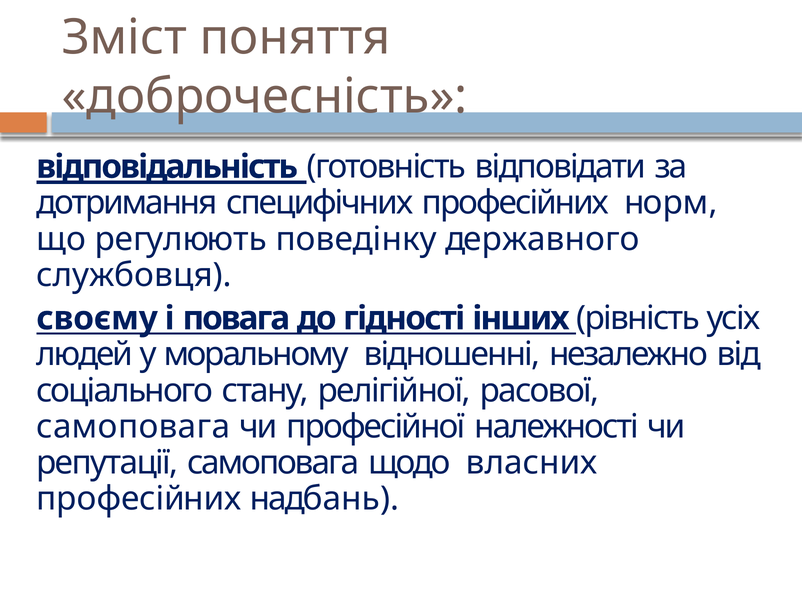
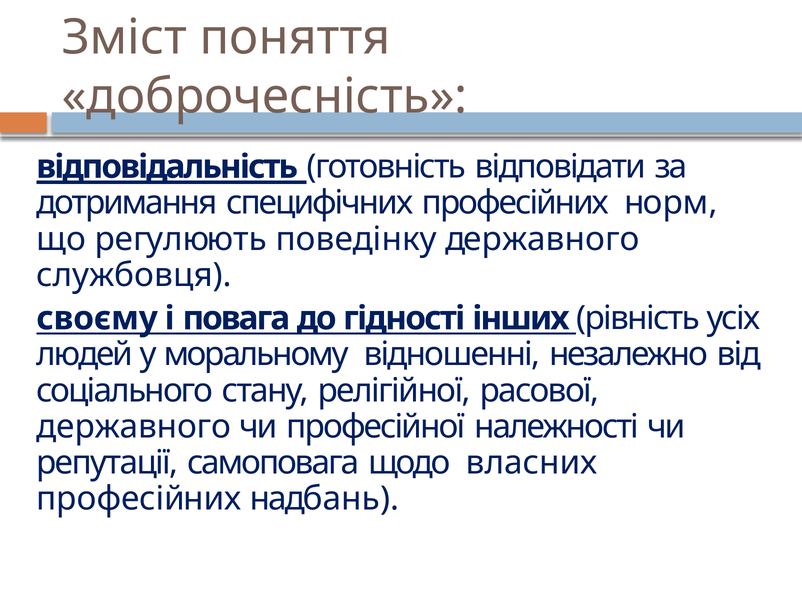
самоповага at (133, 426): самоповага -> державного
